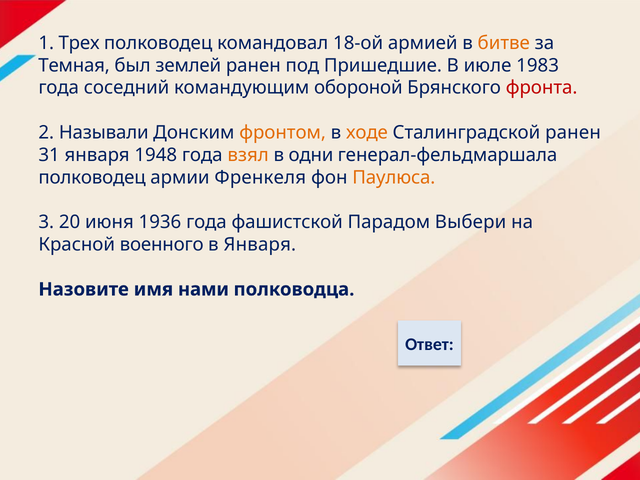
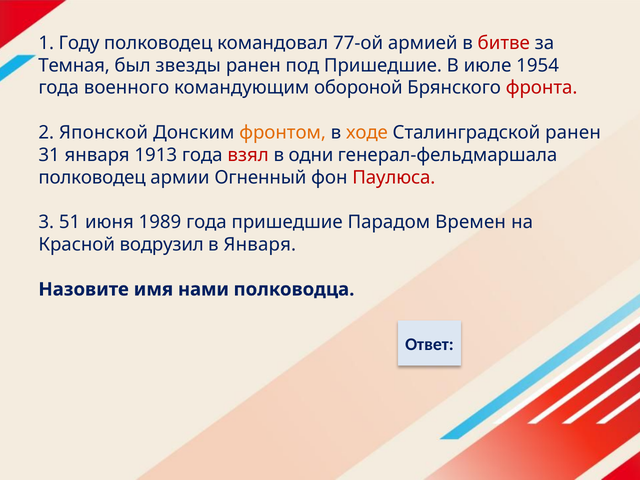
Трех: Трех -> Году
18-ой: 18-ой -> 77-ой
битве colour: orange -> red
землей: землей -> звезды
1983: 1983 -> 1954
соседний: соседний -> военного
Называли: Называли -> Японской
1948: 1948 -> 1913
взял colour: orange -> red
Френкеля: Френкеля -> Огненный
Паулюса colour: orange -> red
20: 20 -> 51
1936: 1936 -> 1989
года фашистской: фашистской -> пришедшие
Выбери: Выбери -> Времен
военного: военного -> водрузил
